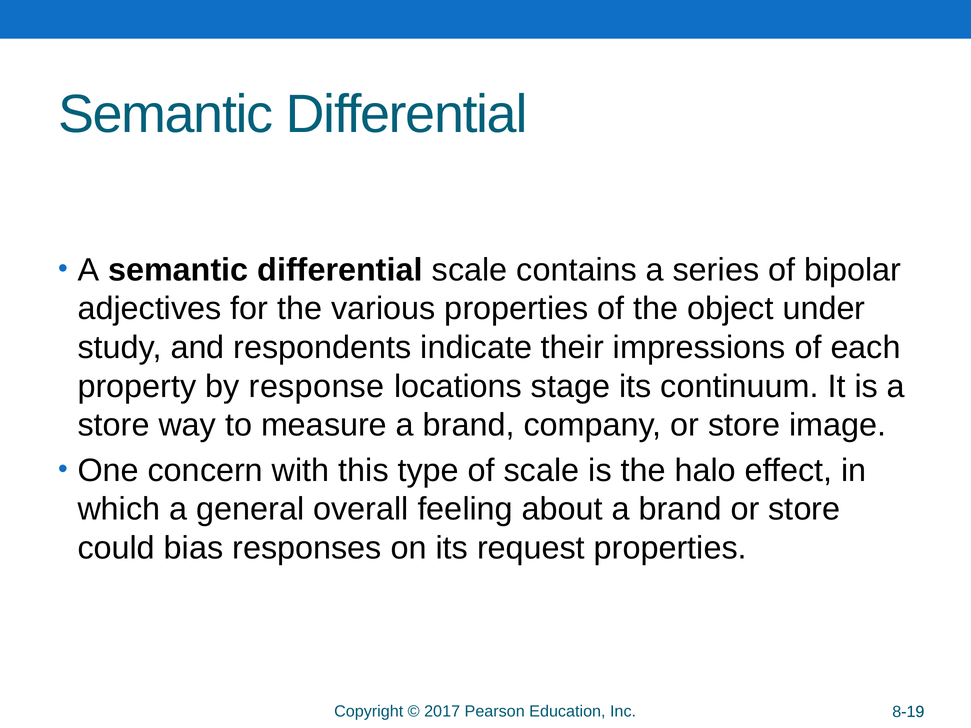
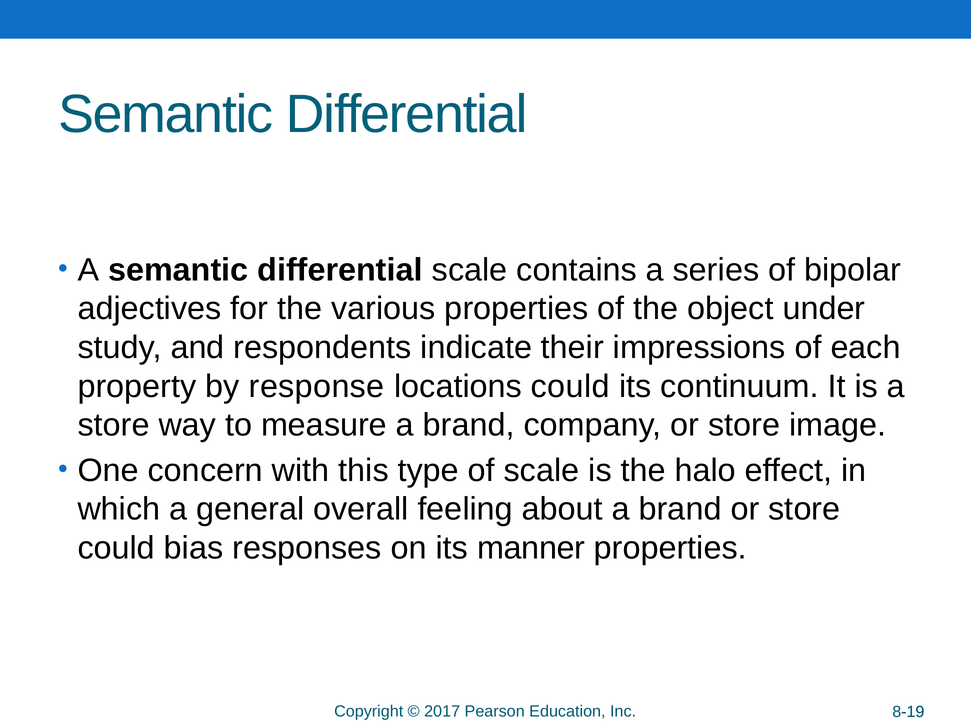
locations stage: stage -> could
request: request -> manner
